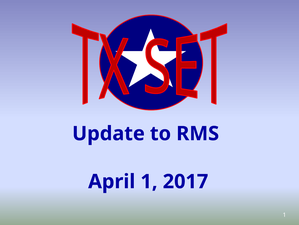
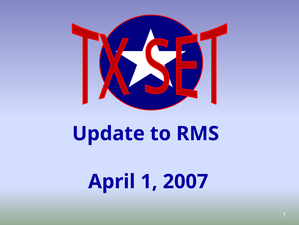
2017: 2017 -> 2007
